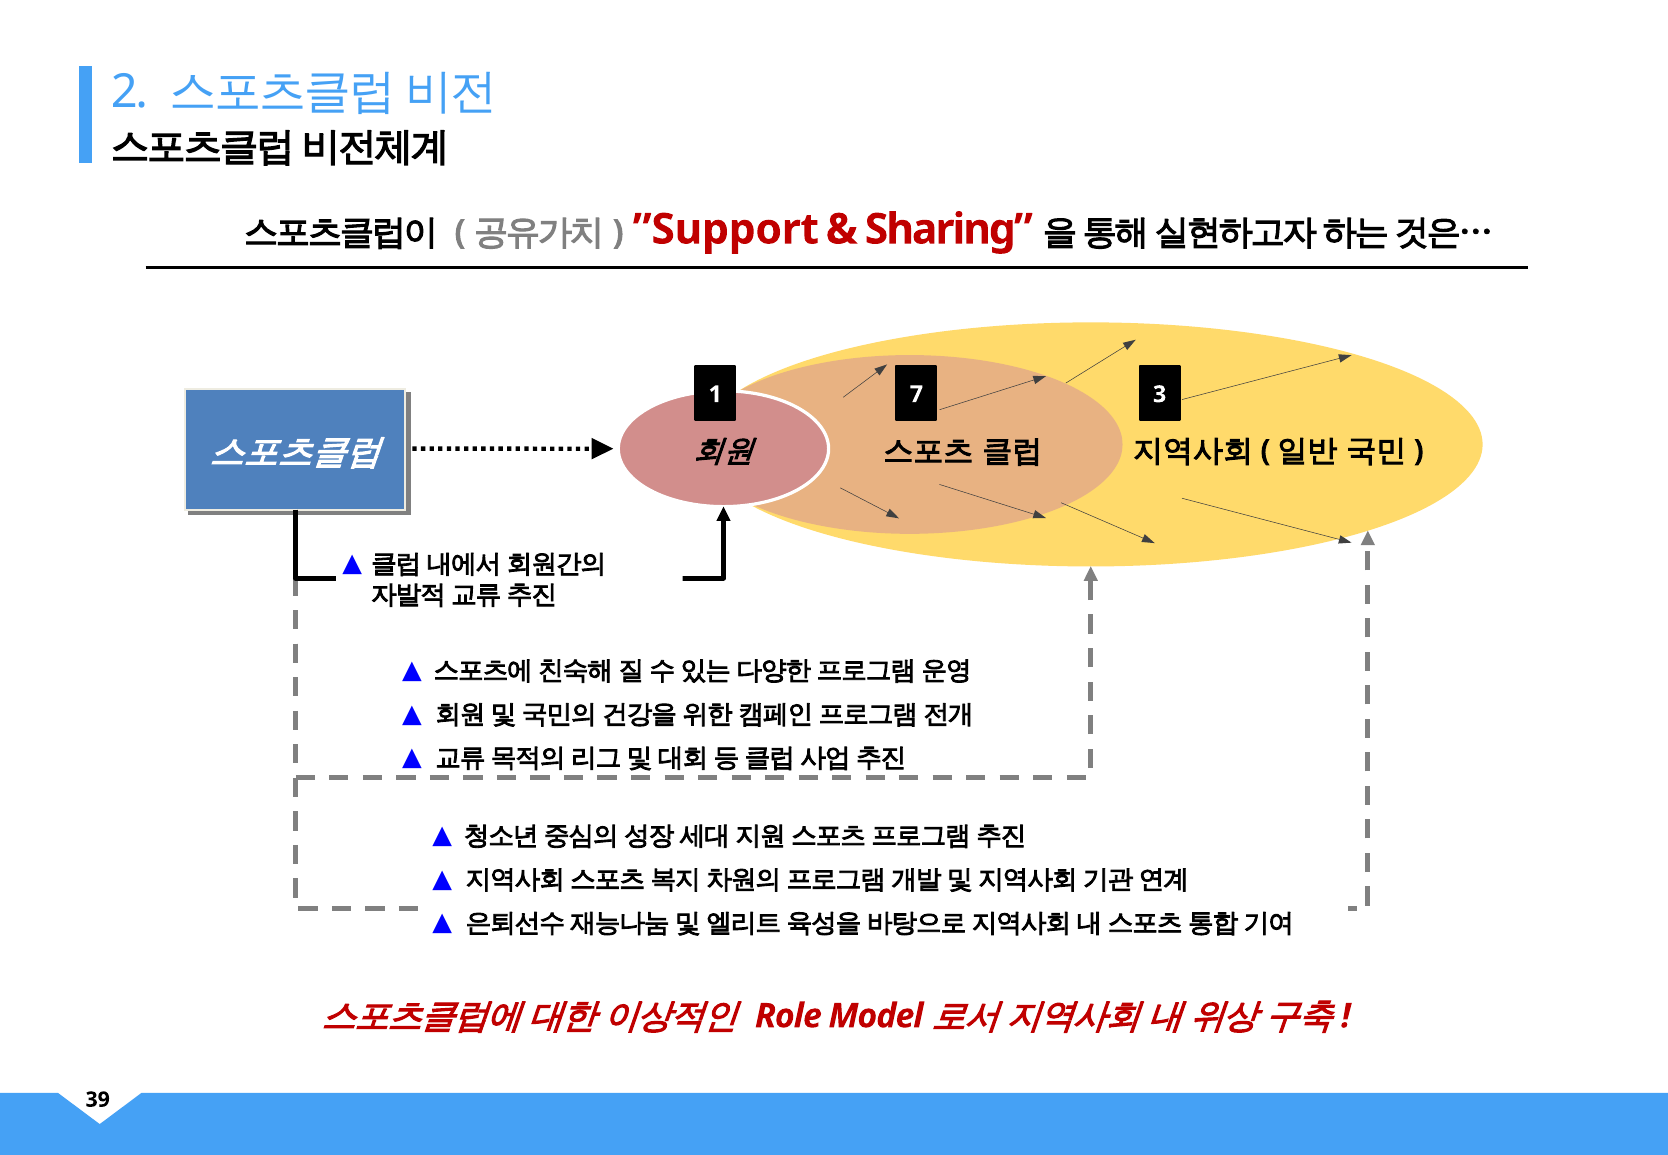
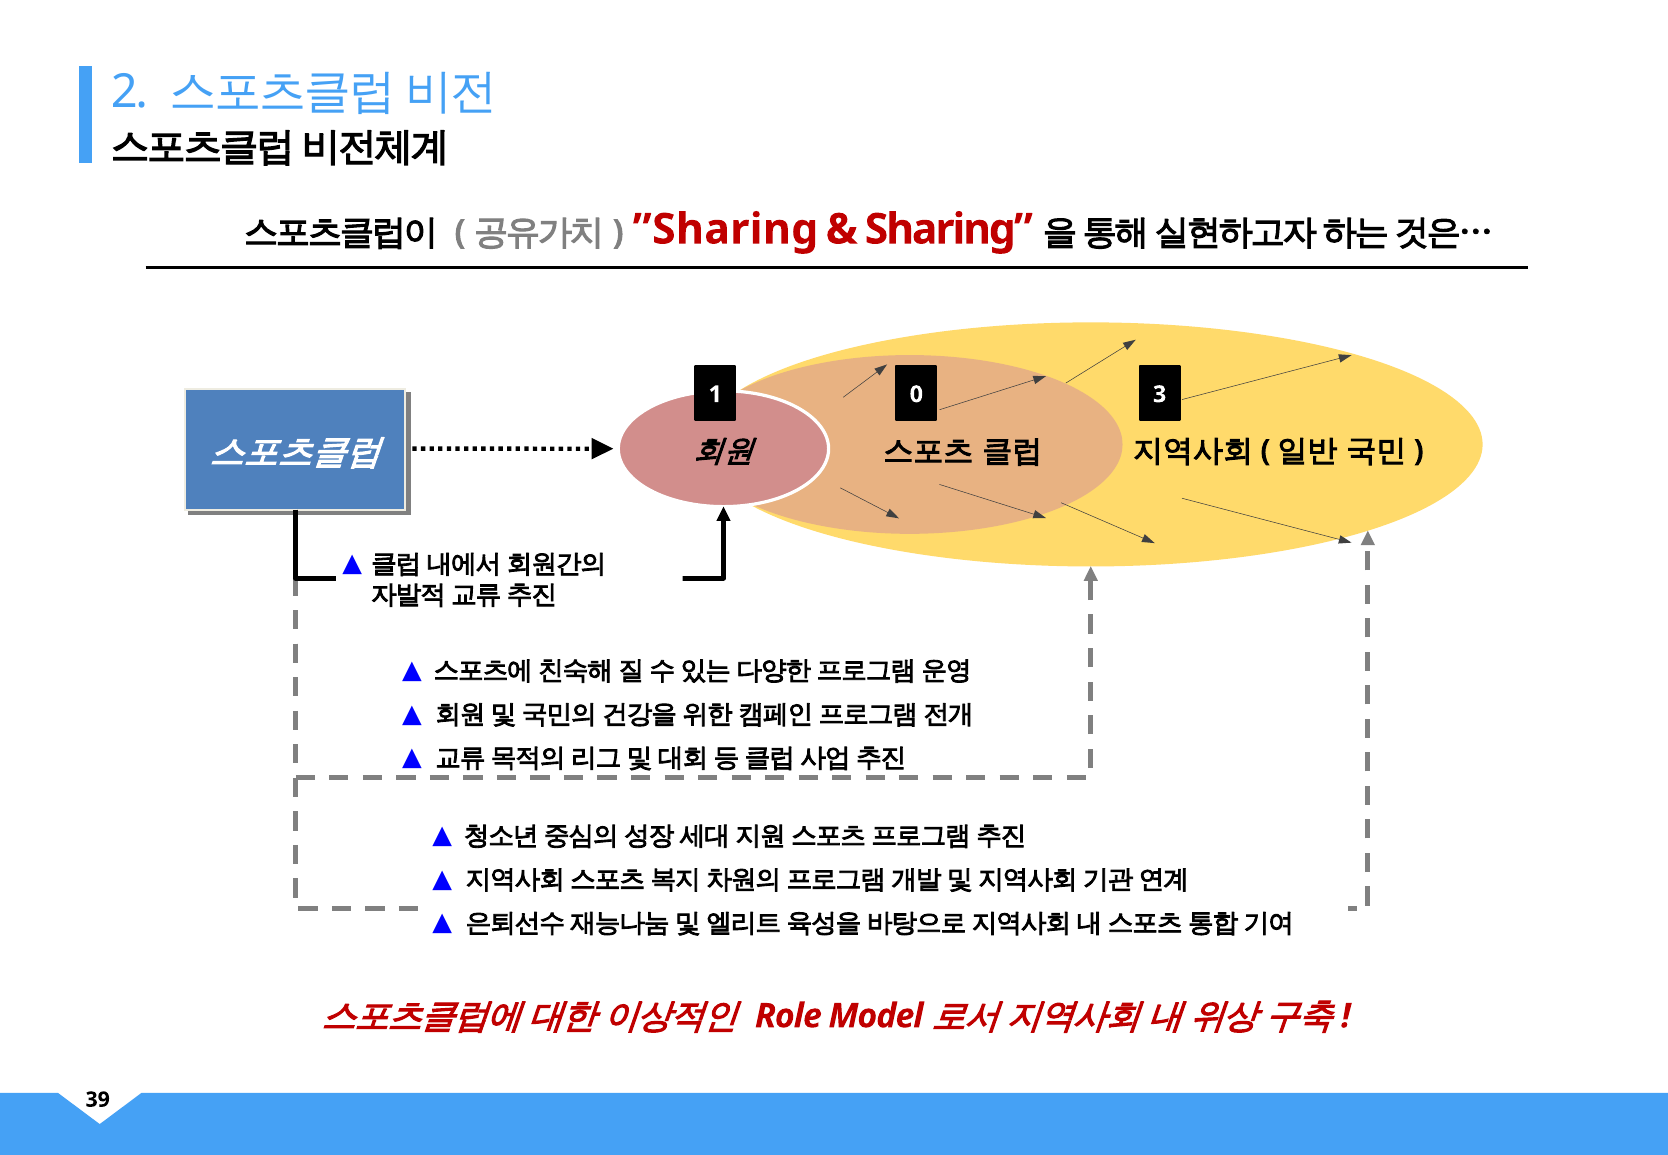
”Support: ”Support -> ”Sharing
7: 7 -> 0
